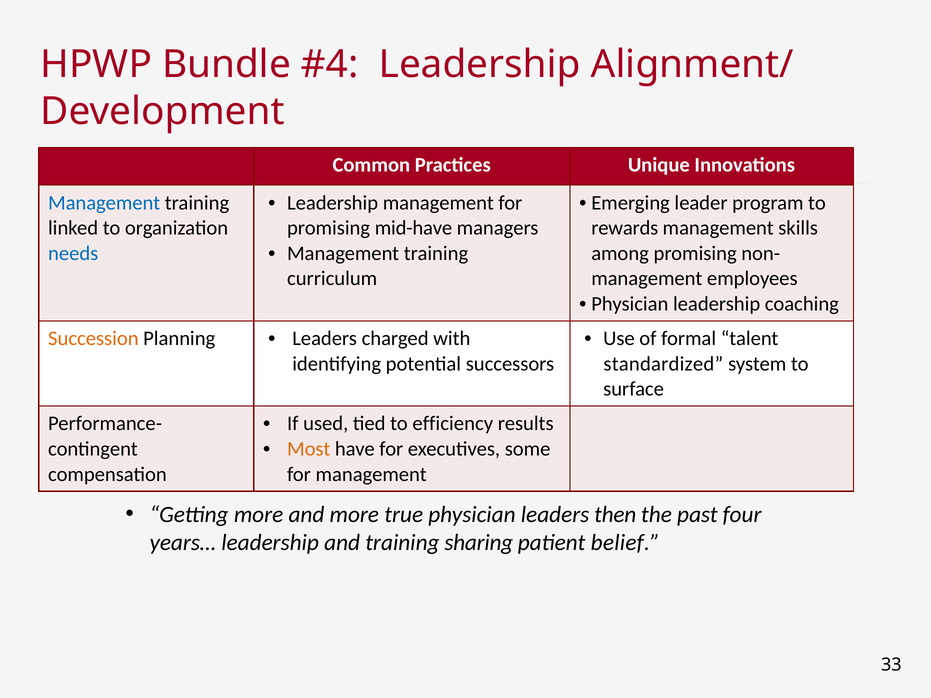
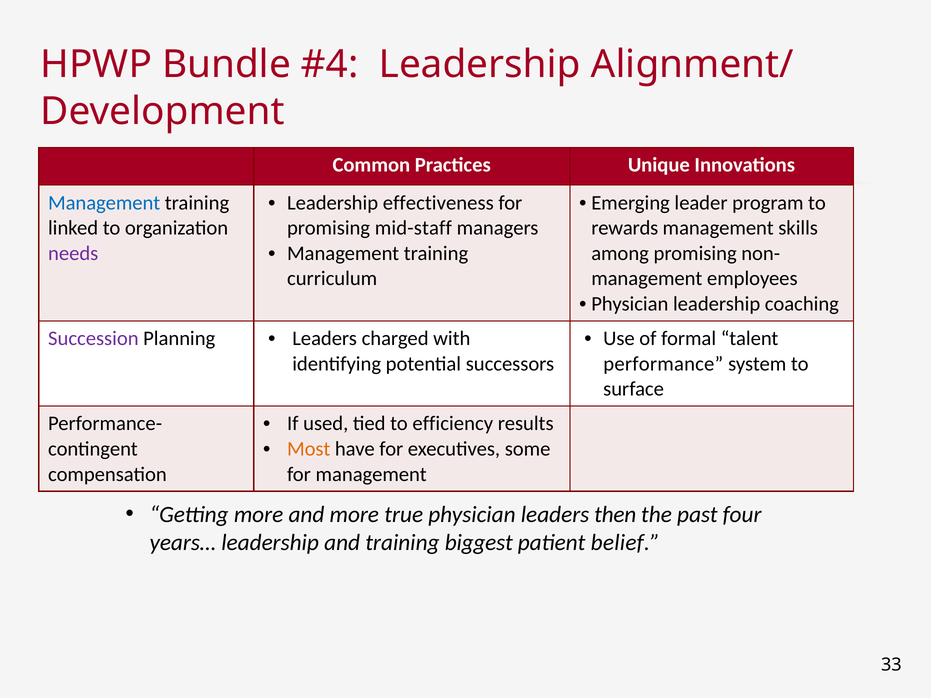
Leadership management: management -> effectiveness
mid-have: mid-have -> mid-staff
needs colour: blue -> purple
Succession colour: orange -> purple
standardized: standardized -> performance
sharing: sharing -> biggest
